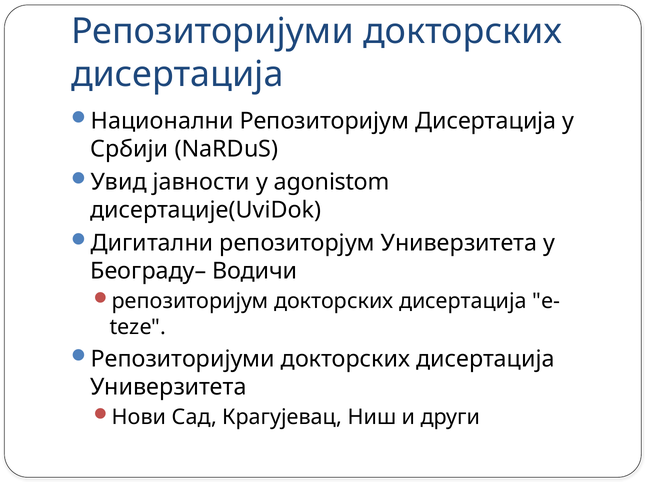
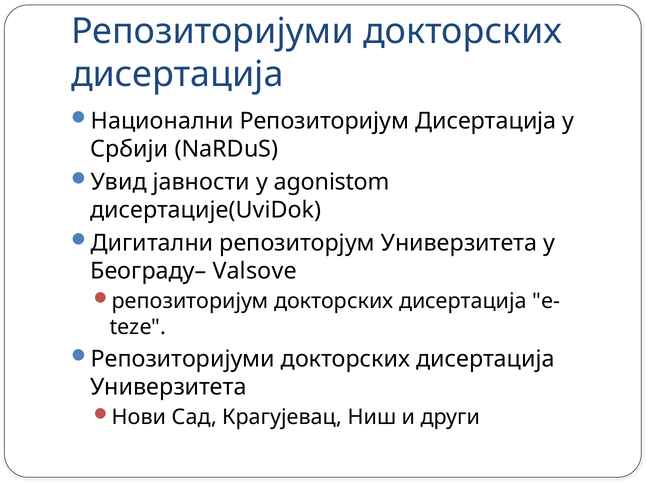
Водичи: Водичи -> Valsove
